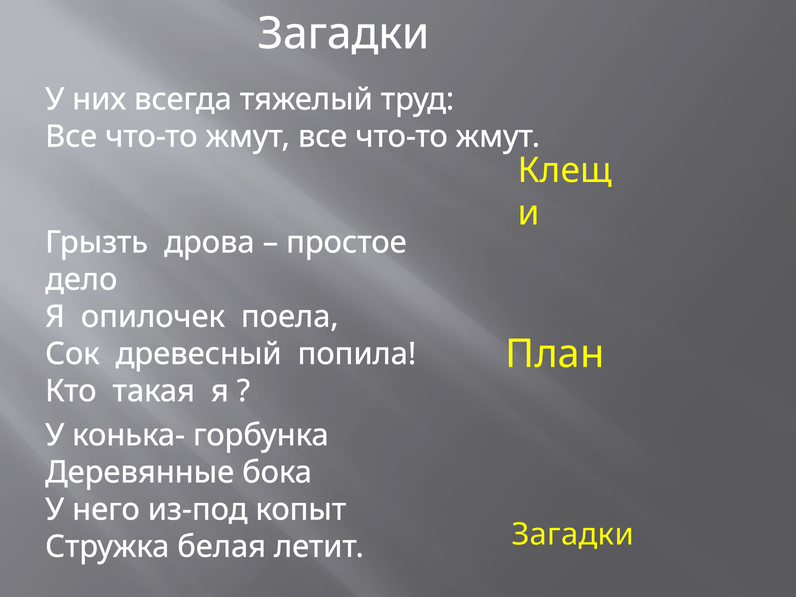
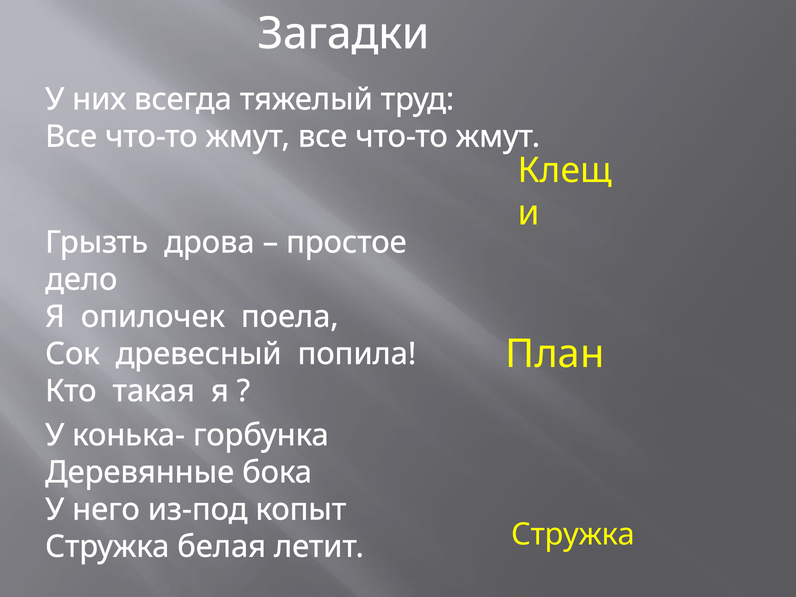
летит Загадки: Загадки -> Стружка
